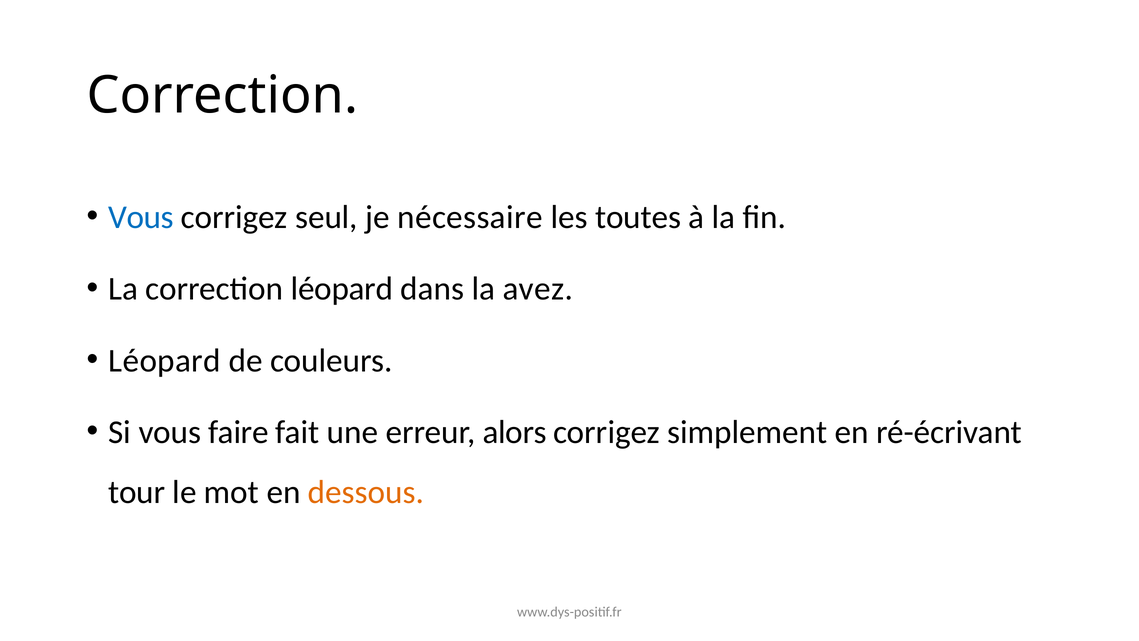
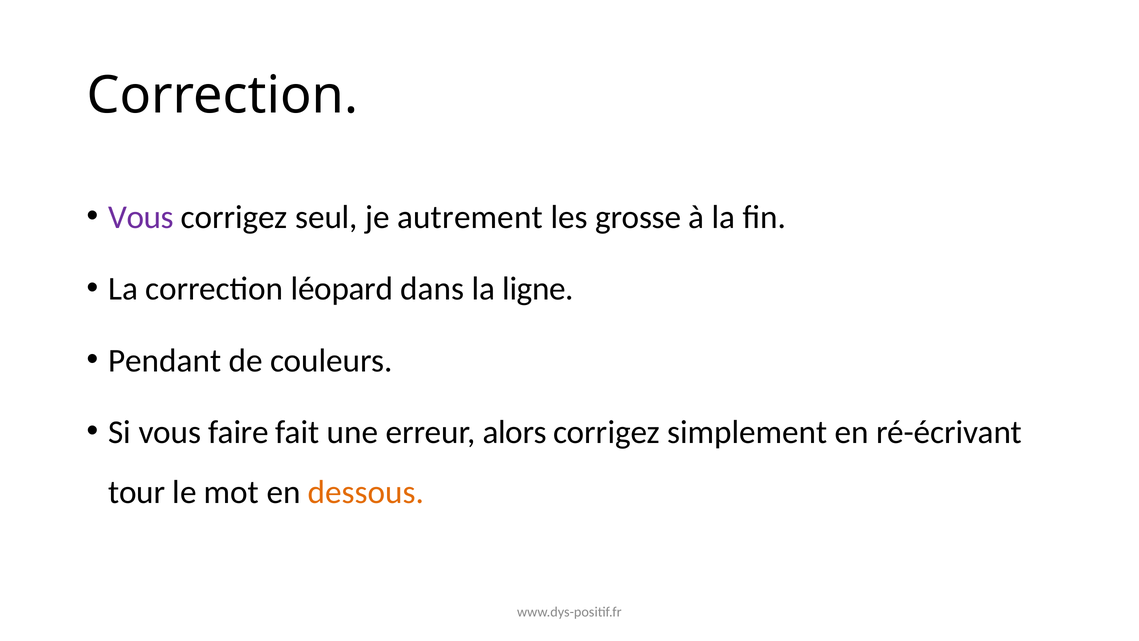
Vous at (141, 217) colour: blue -> purple
nécessaire: nécessaire -> autrement
toutes: toutes -> grosse
avez: avez -> ligne
Léopard at (165, 360): Léopard -> Pendant
